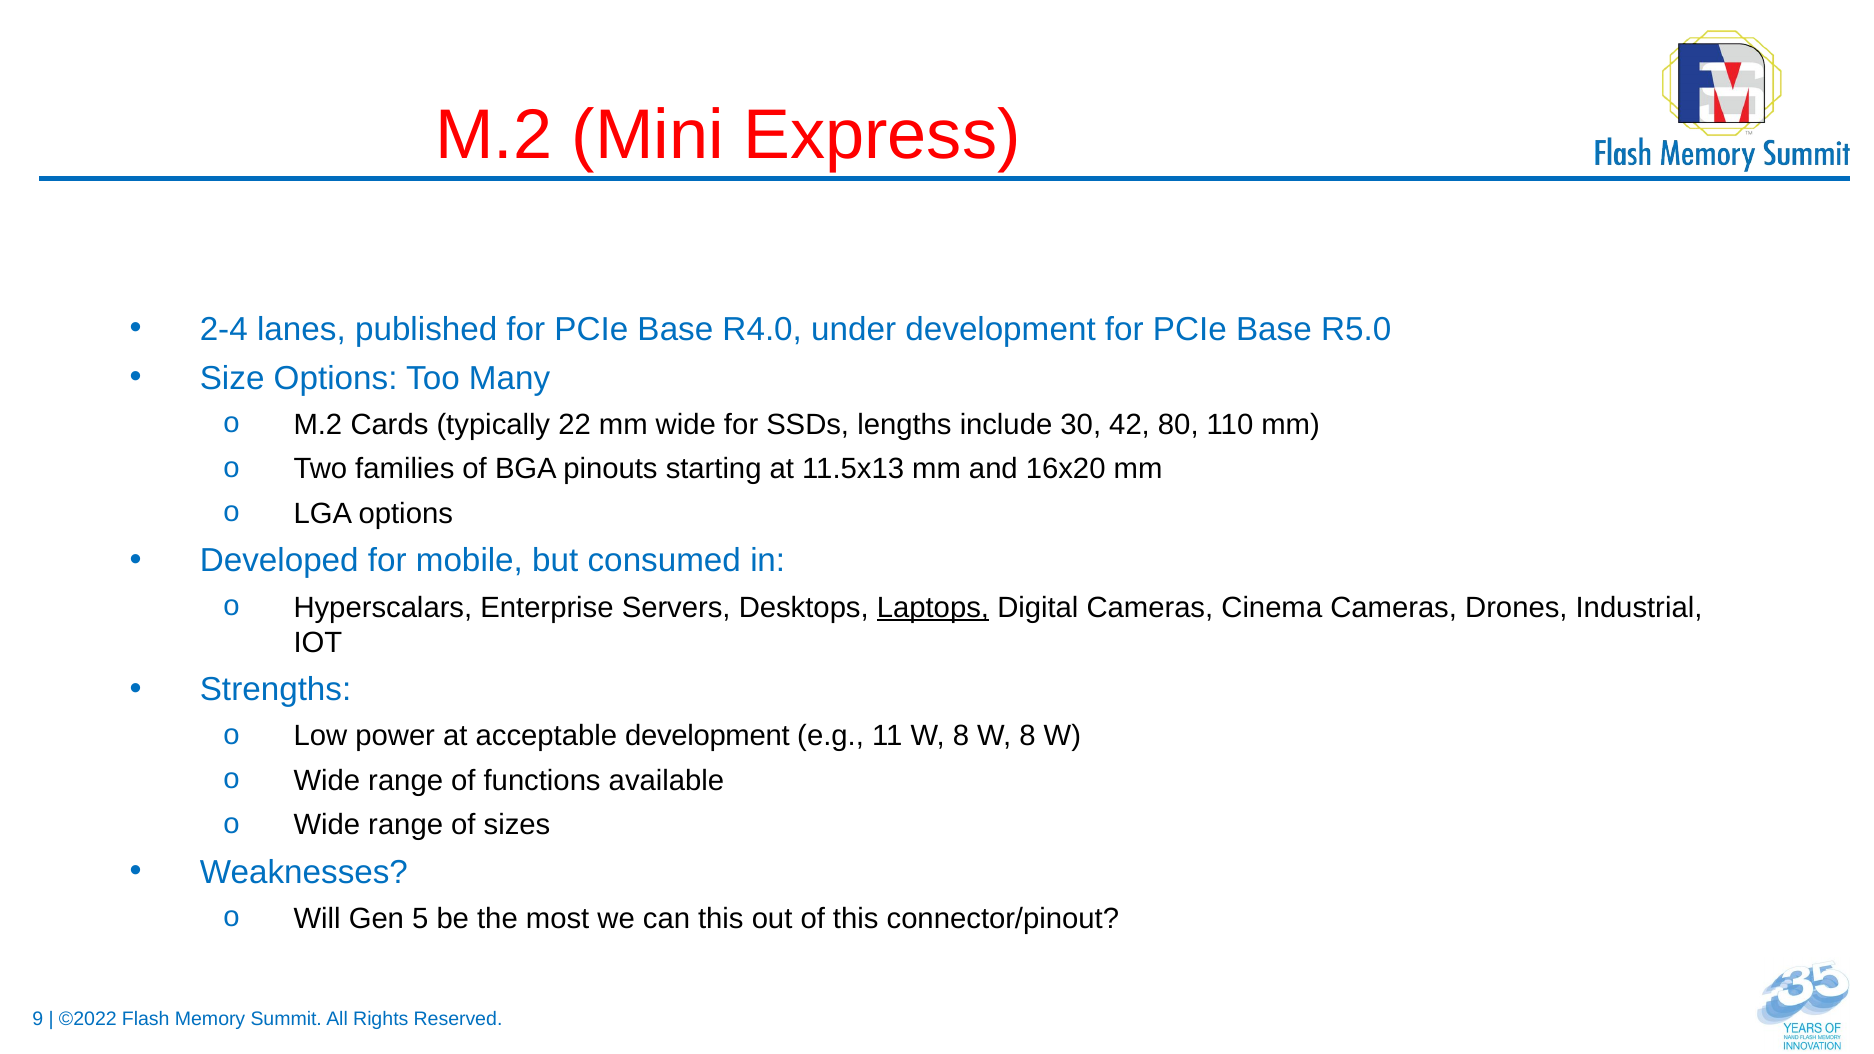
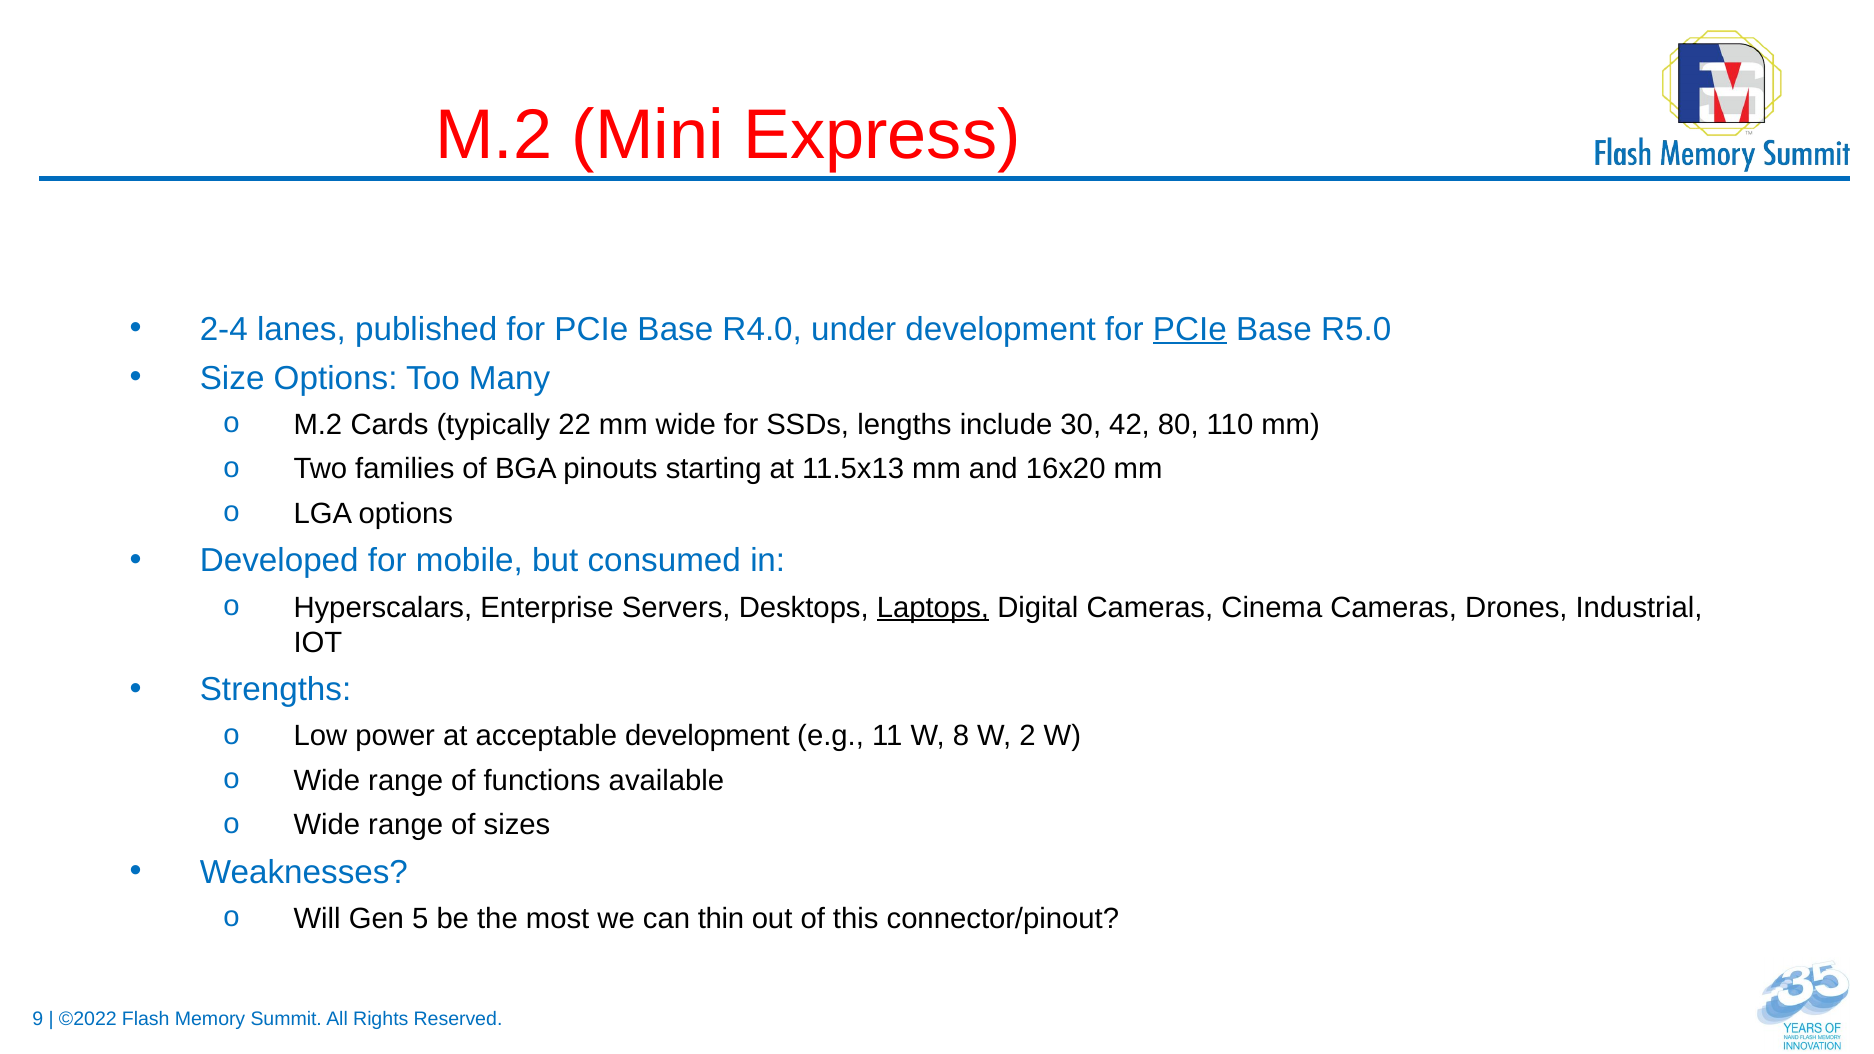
PCIe at (1190, 329) underline: none -> present
8 W 8: 8 -> 2
can this: this -> thin
